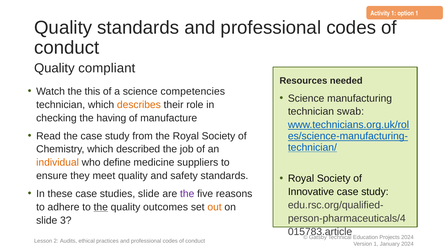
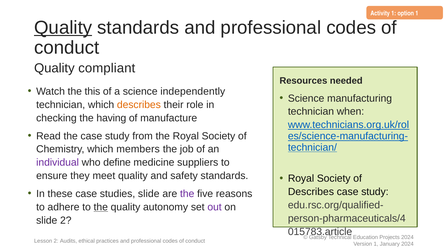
Quality at (63, 28) underline: none -> present
competencies: competencies -> independently
swab: swab -> when
described: described -> members
individual colour: orange -> purple
Innovative at (311, 192): Innovative -> Describes
outcomes: outcomes -> autonomy
out colour: orange -> purple
slide 3: 3 -> 2
